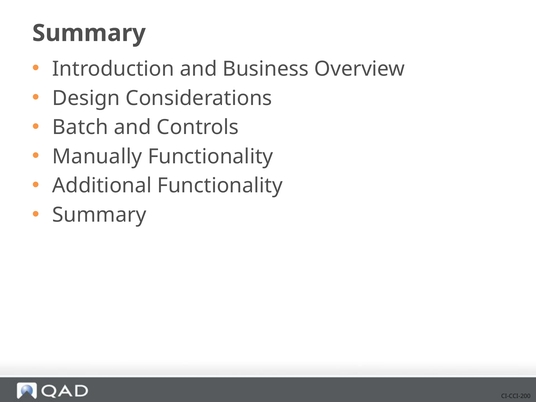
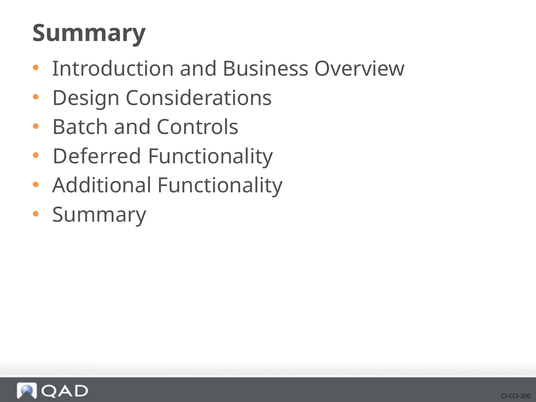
Manually: Manually -> Deferred
